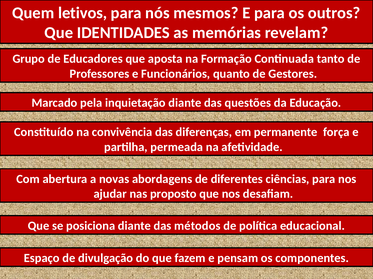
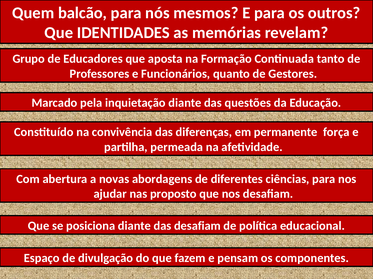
letivos: letivos -> balcão
das métodos: métodos -> desafiam
